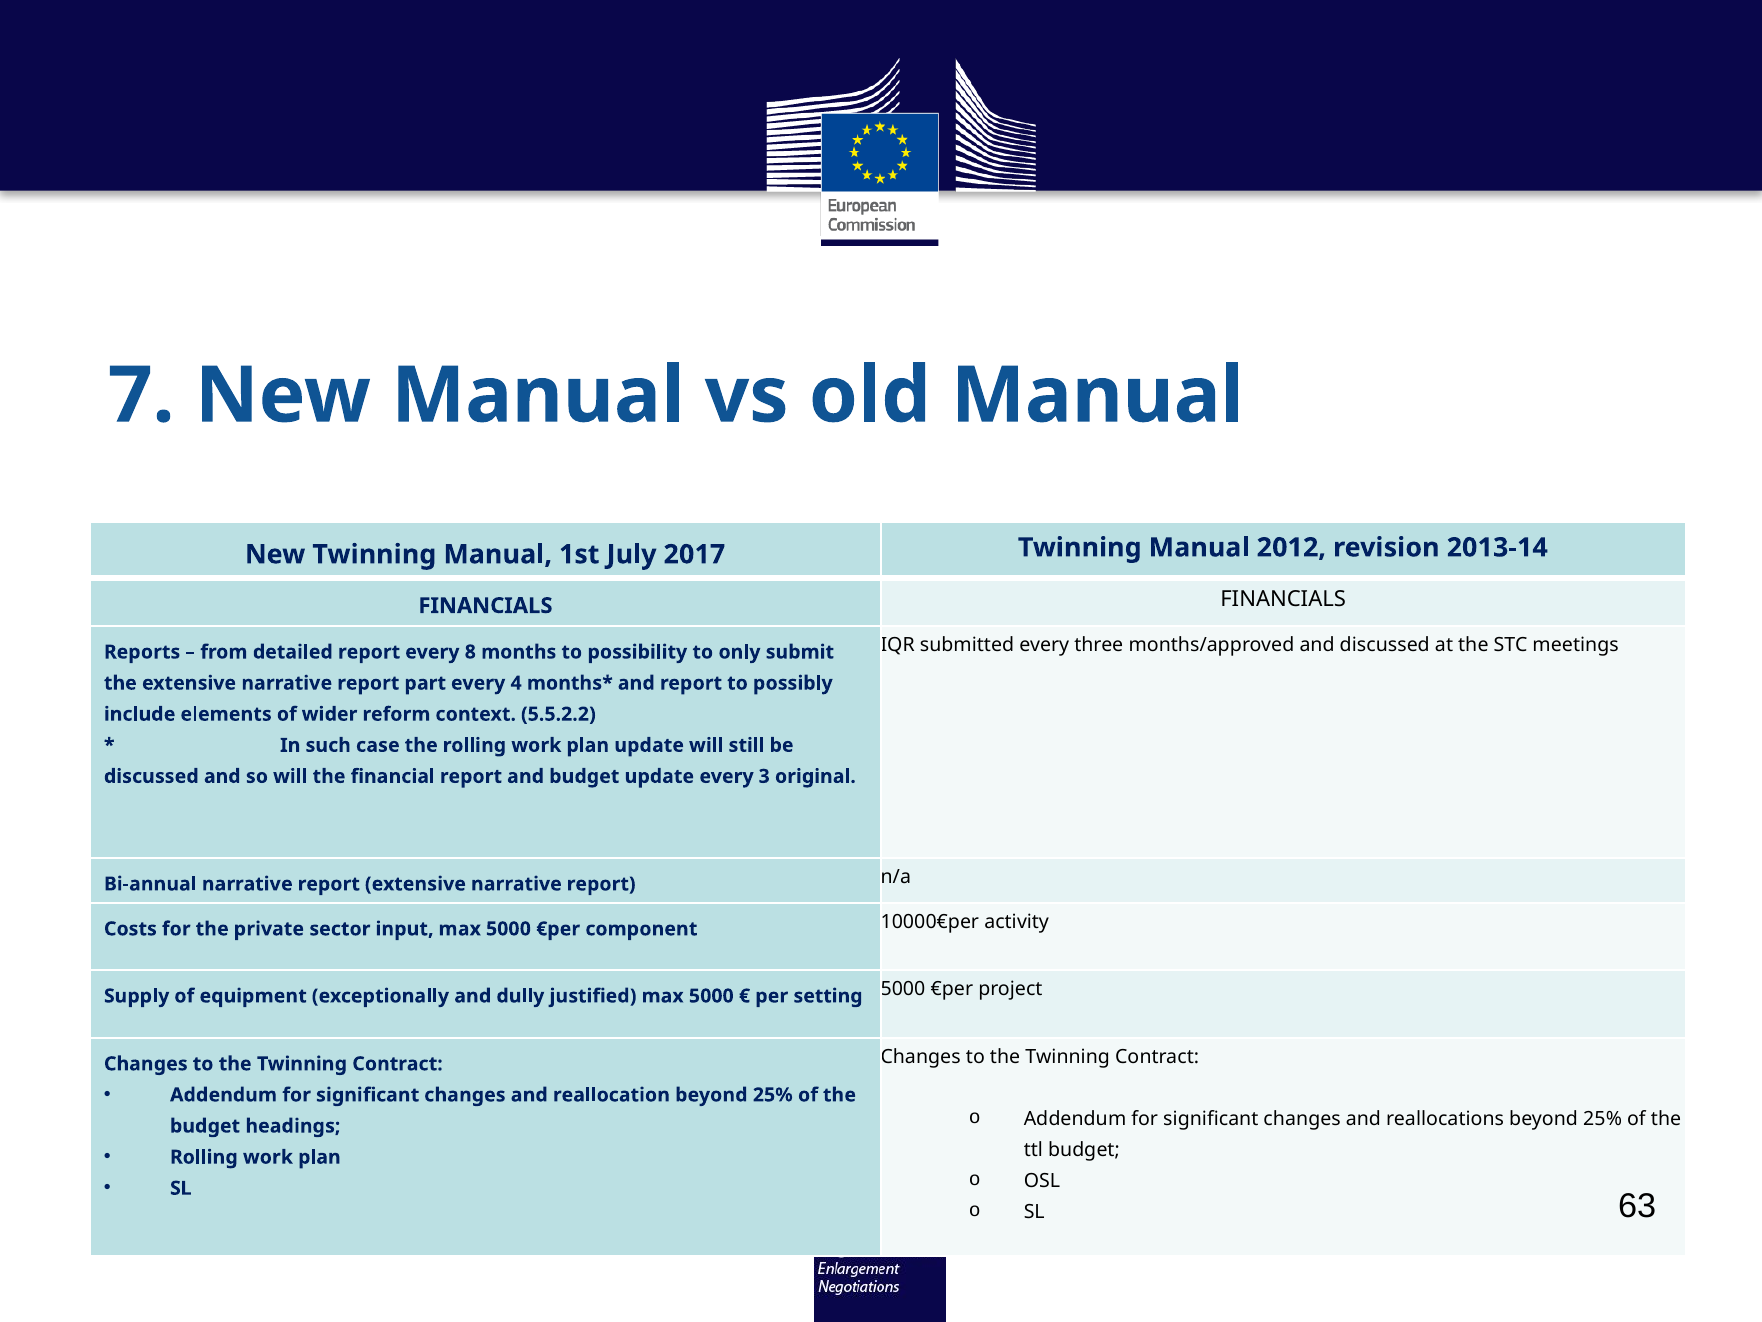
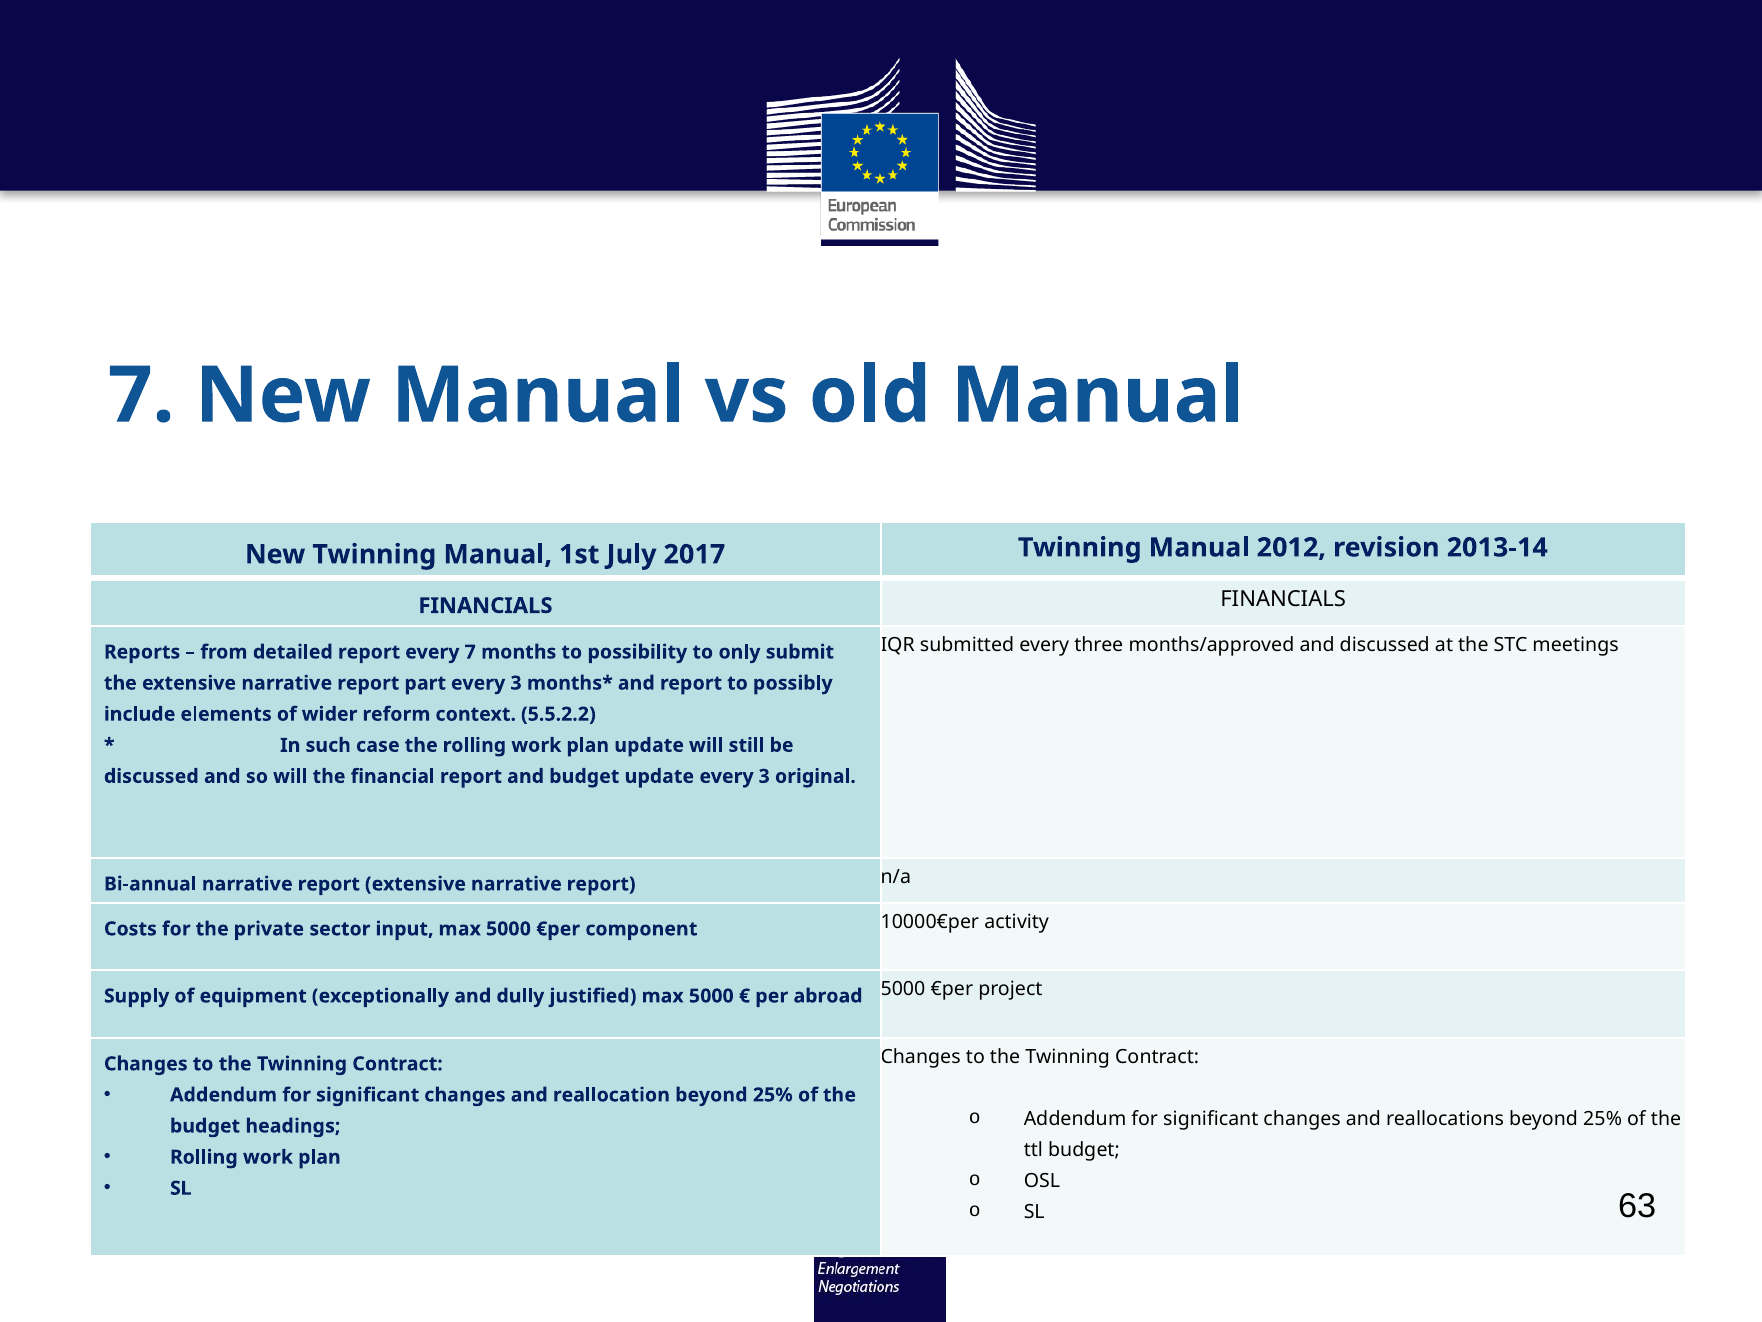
every 8: 8 -> 7
part every 4: 4 -> 3
setting: setting -> abroad
